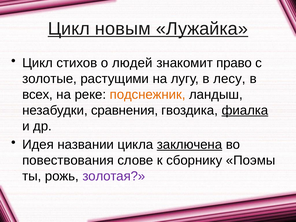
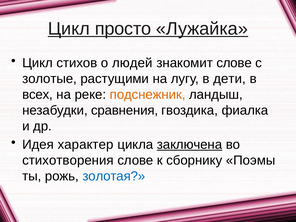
новым: новым -> просто
знакомит право: право -> слове
лесу: лесу -> дети
фиалка underline: present -> none
названии: названии -> характер
повествования: повествования -> стихотворения
золотая colour: purple -> blue
